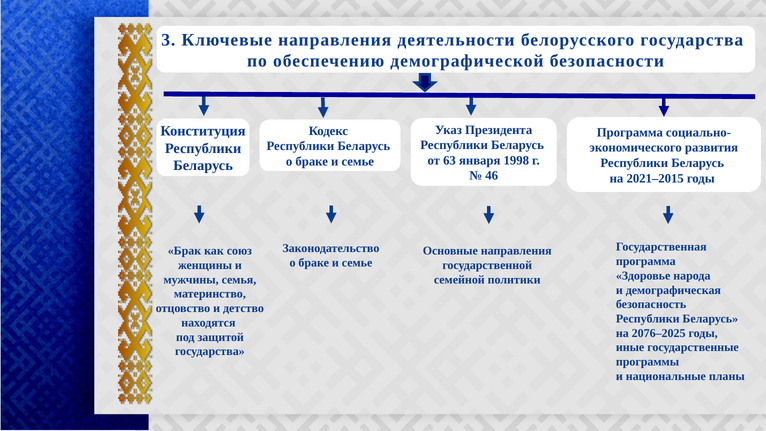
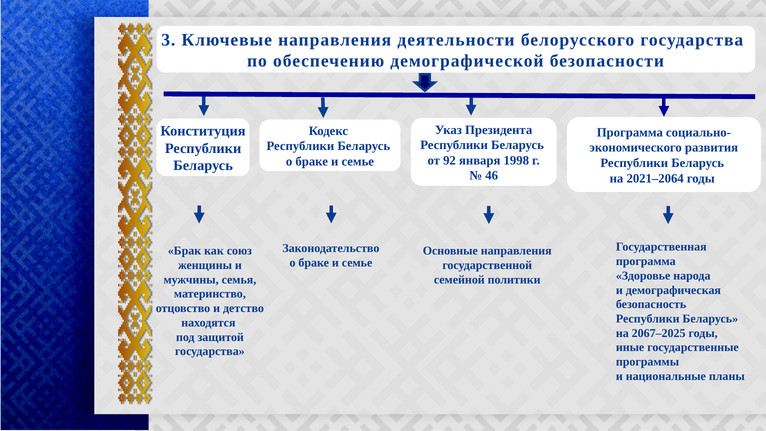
63: 63 -> 92
2021–2015: 2021–2015 -> 2021–2064
2076–2025: 2076–2025 -> 2067–2025
